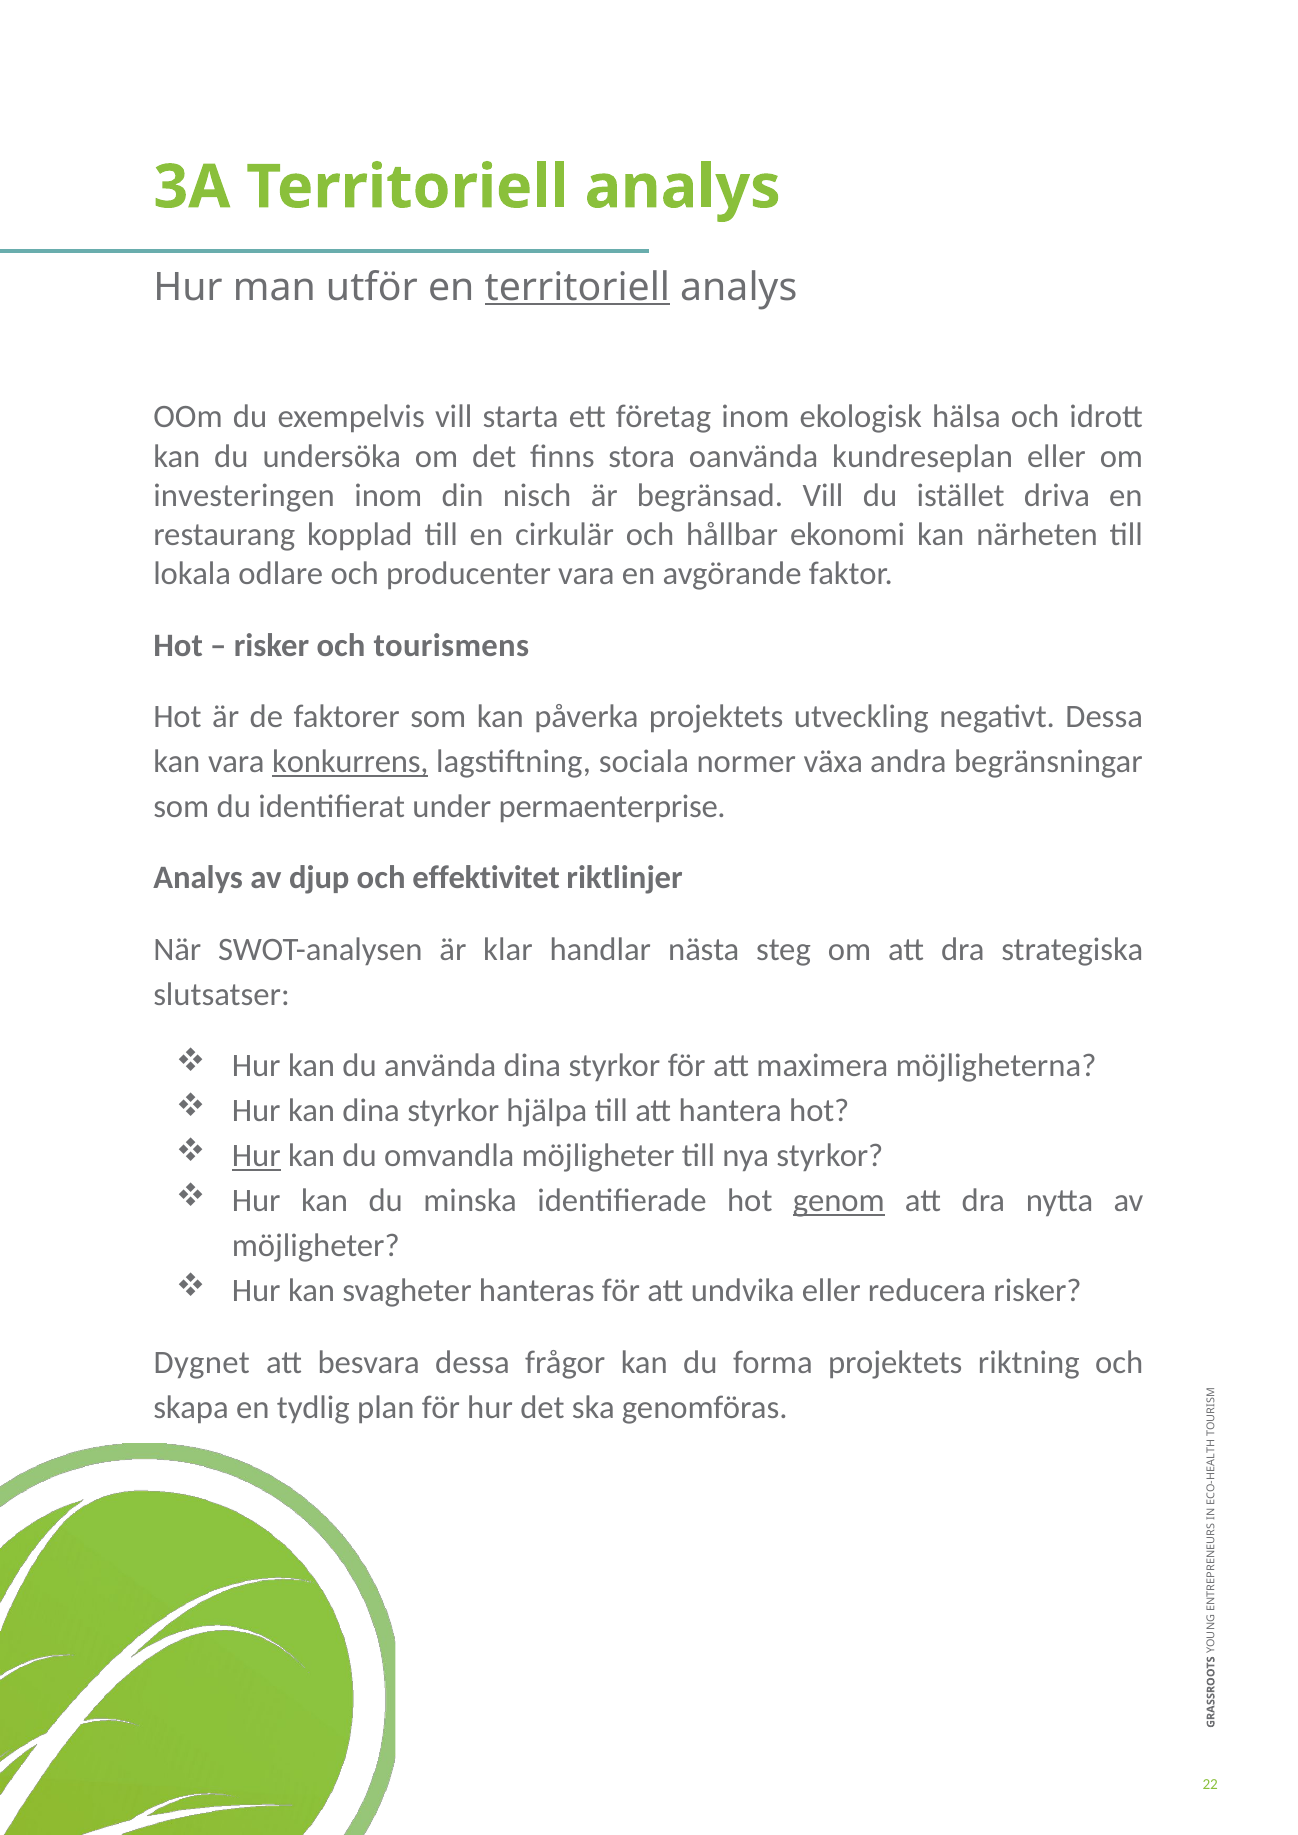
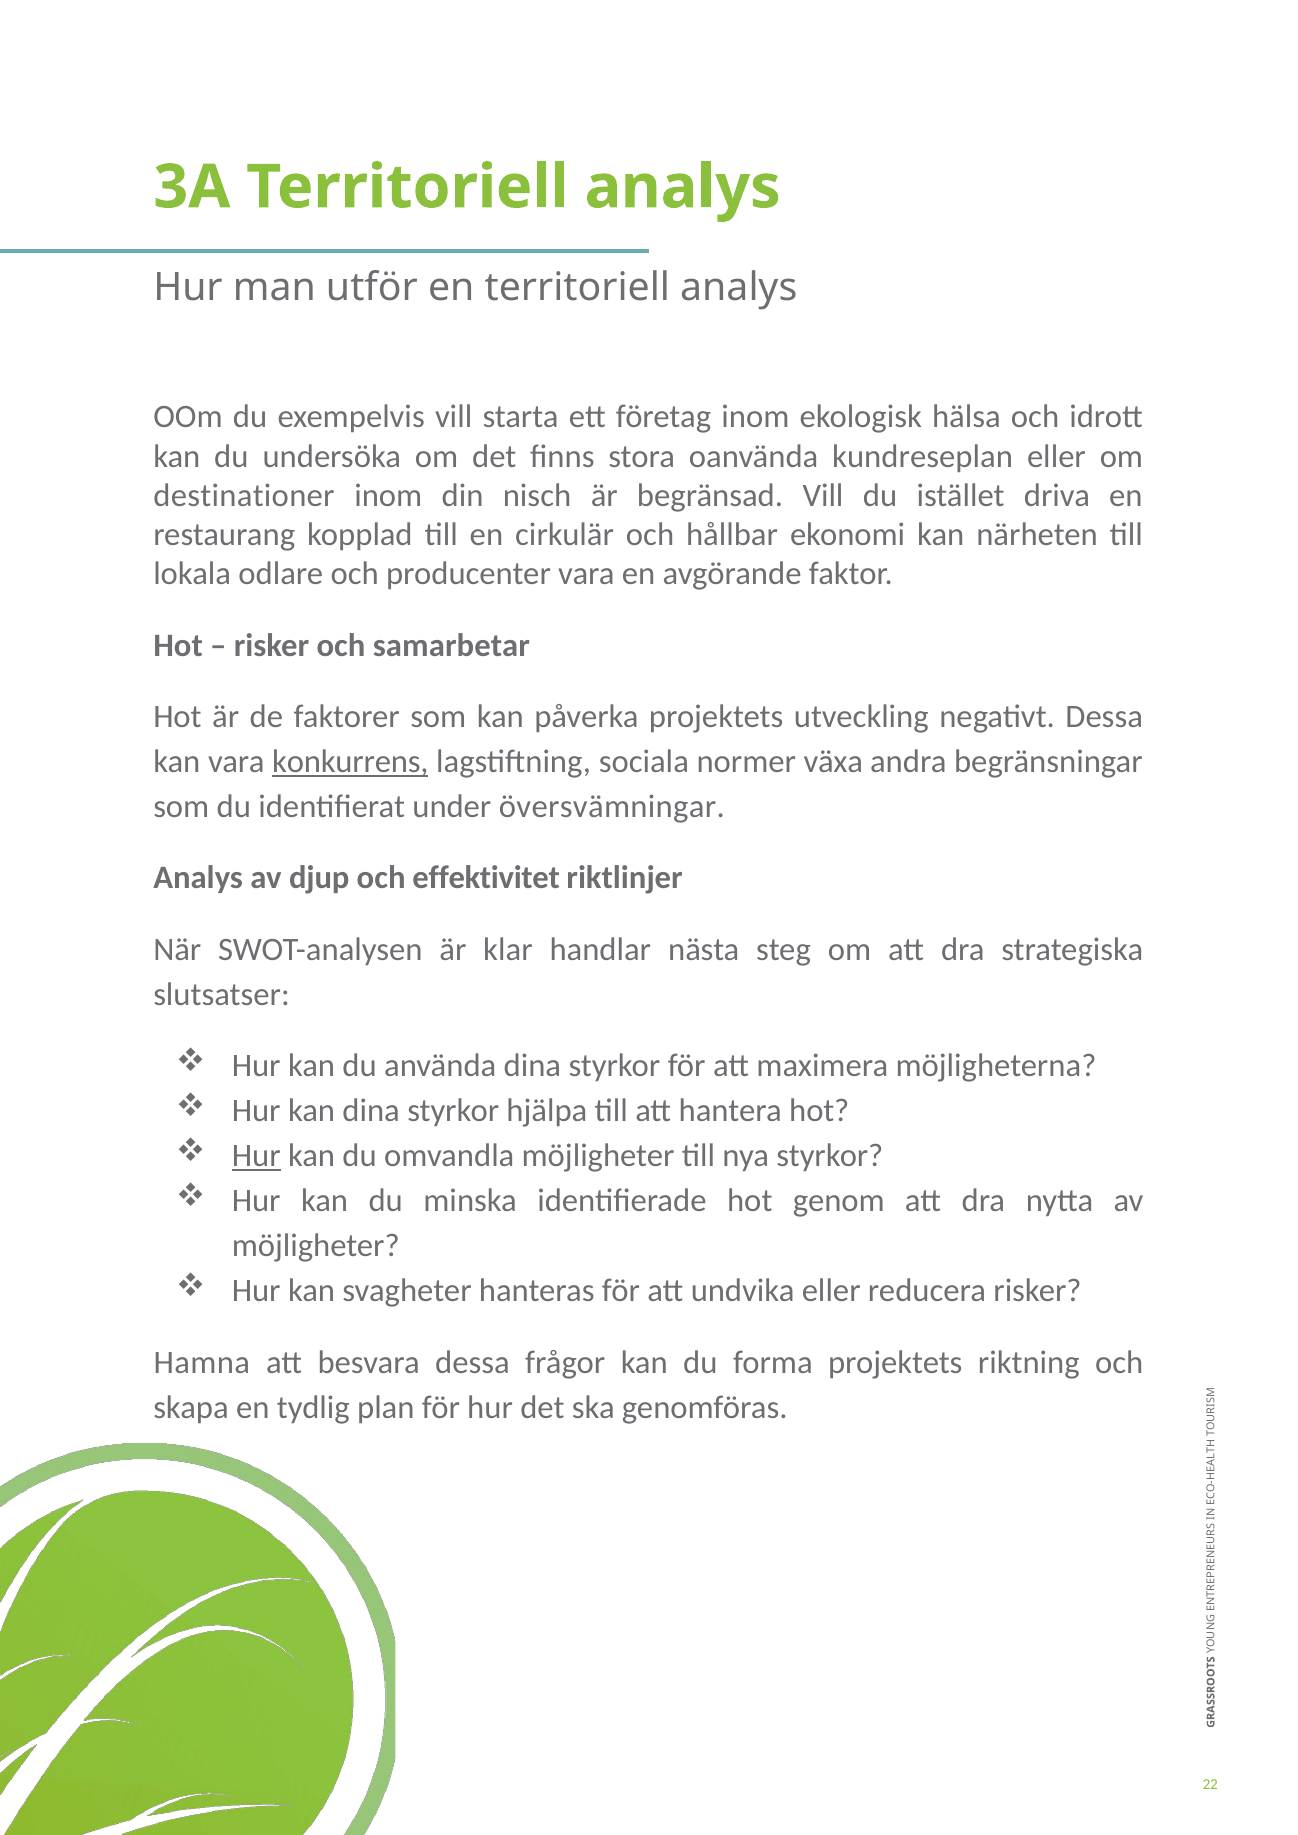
territoriell at (577, 287) underline: present -> none
investeringen: investeringen -> destinationer
tourismens: tourismens -> samarbetar
permaenterprise: permaenterprise -> översvämningar
genom underline: present -> none
Dygnet: Dygnet -> Hamna
